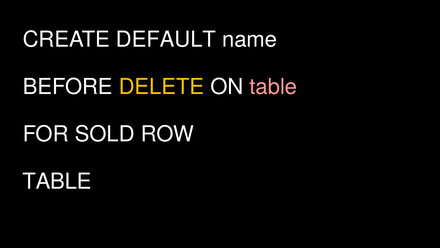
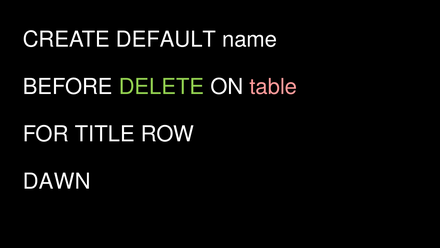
DELETE colour: yellow -> light green
SOLD: SOLD -> TITLE
TABLE at (57, 181): TABLE -> DAWN
